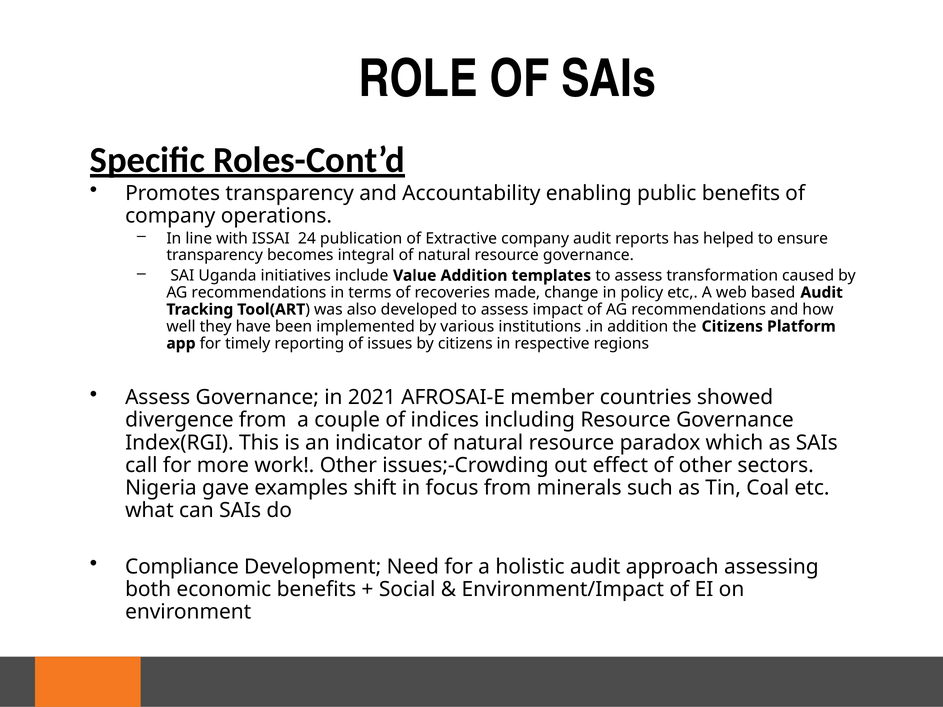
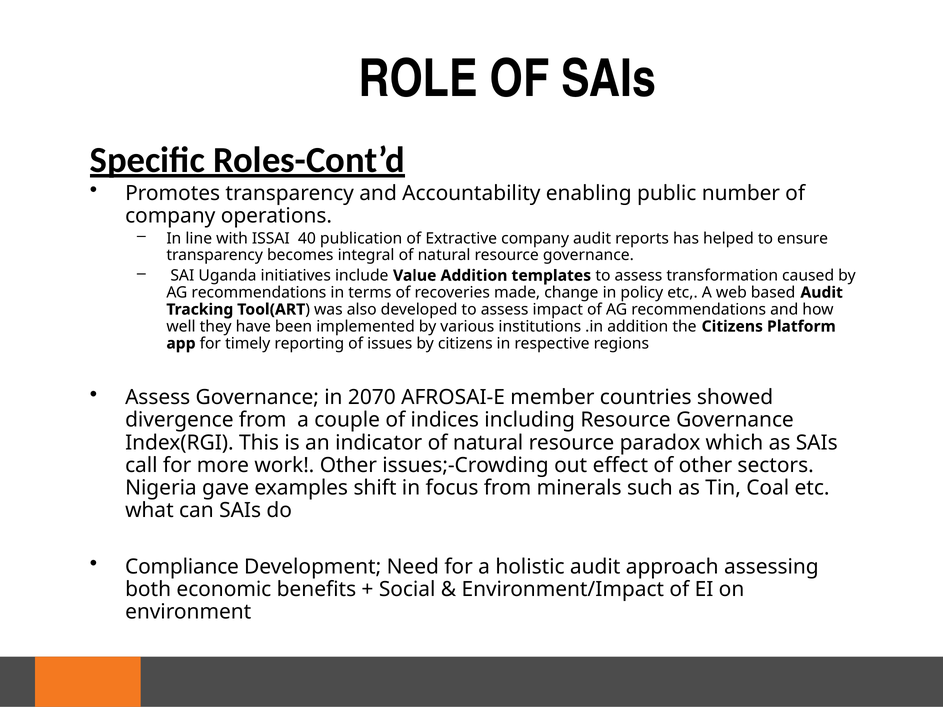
public benefits: benefits -> number
24: 24 -> 40
2021: 2021 -> 2070
